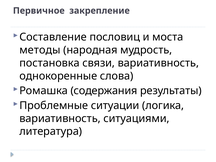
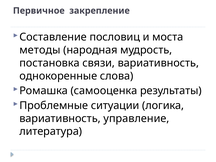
содержания: содержания -> самооценка
ситуациями: ситуациями -> управление
